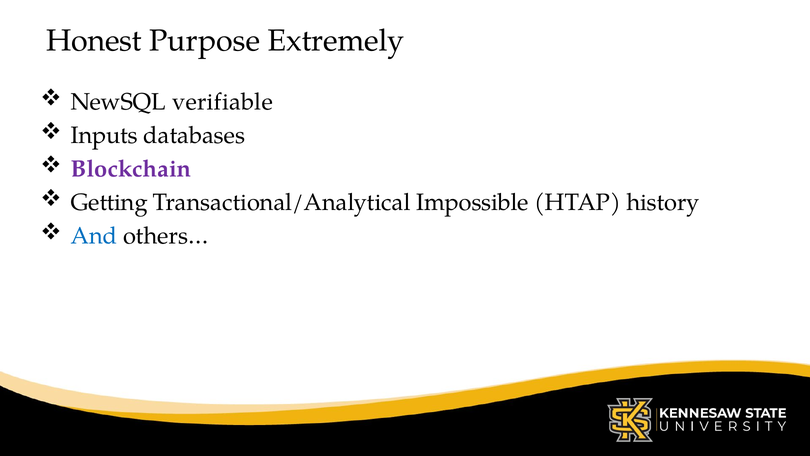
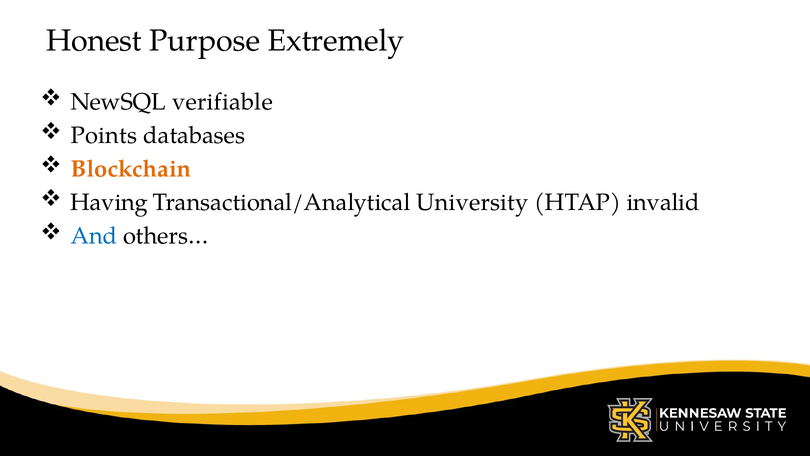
Inputs: Inputs -> Points
Blockchain colour: purple -> orange
Getting: Getting -> Having
Impossible: Impossible -> University
history: history -> invalid
